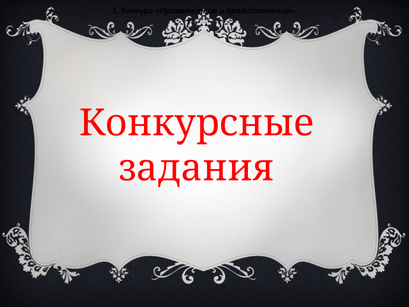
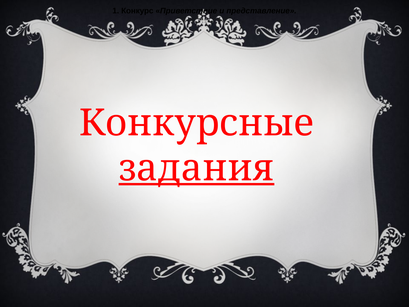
задания underline: none -> present
